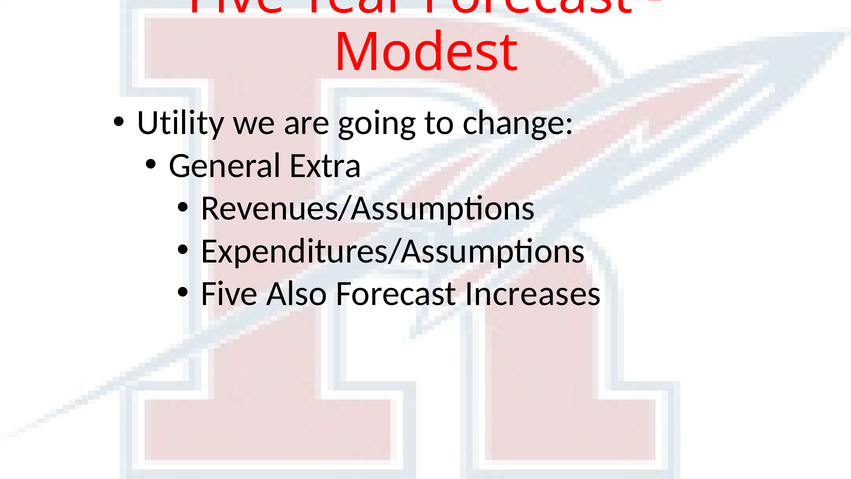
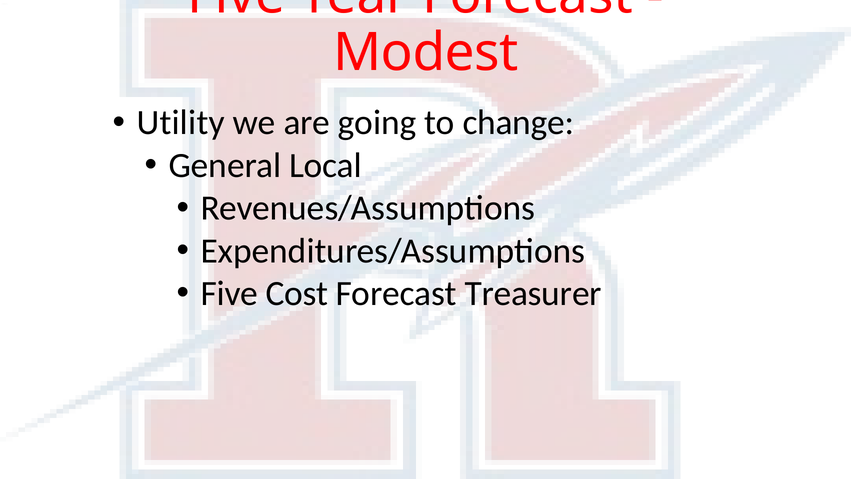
Extra: Extra -> Local
Also: Also -> Cost
Increases: Increases -> Treasurer
